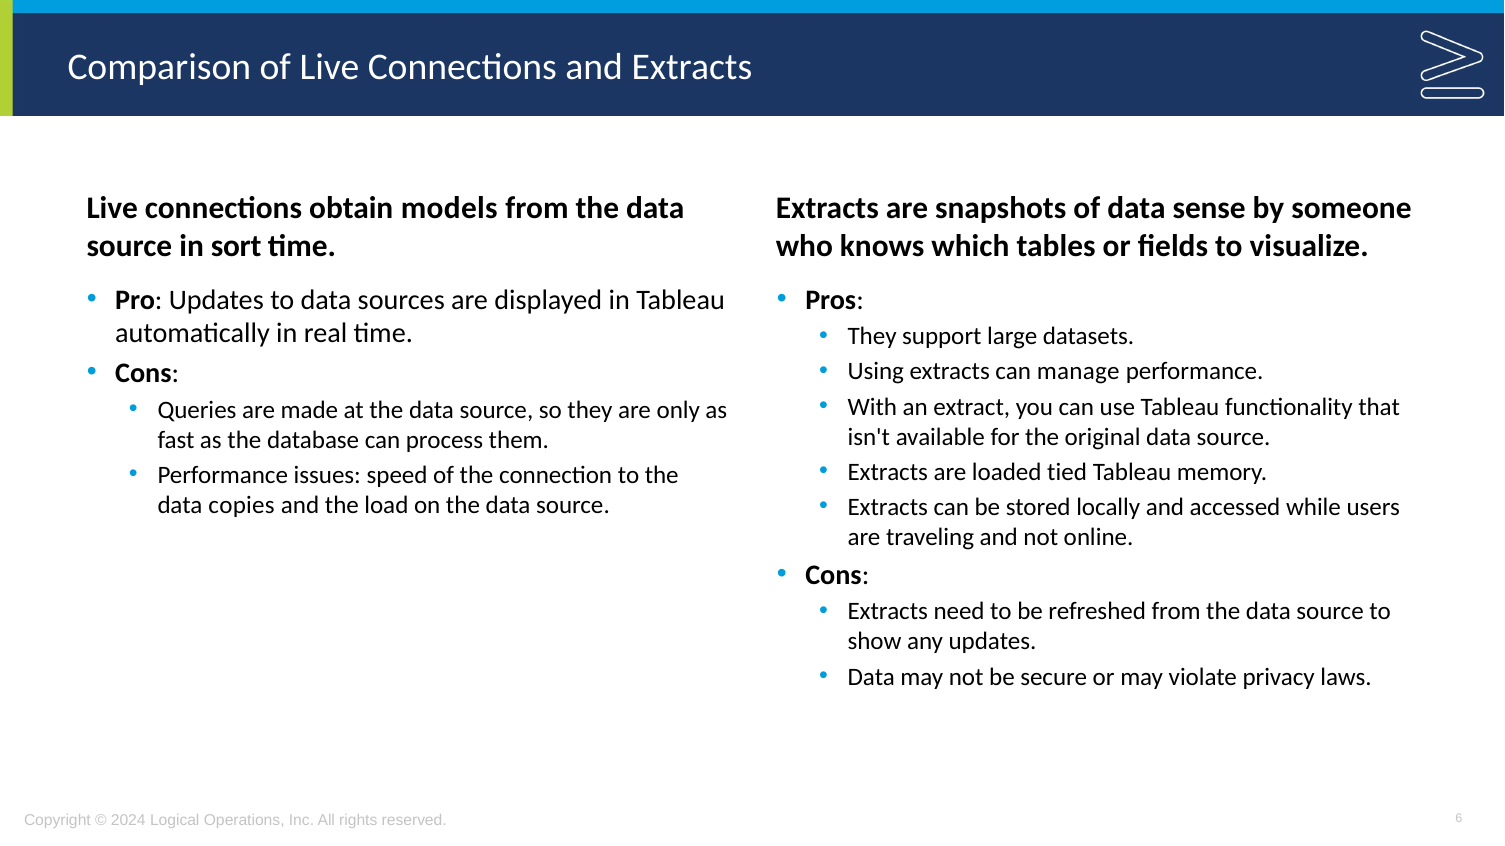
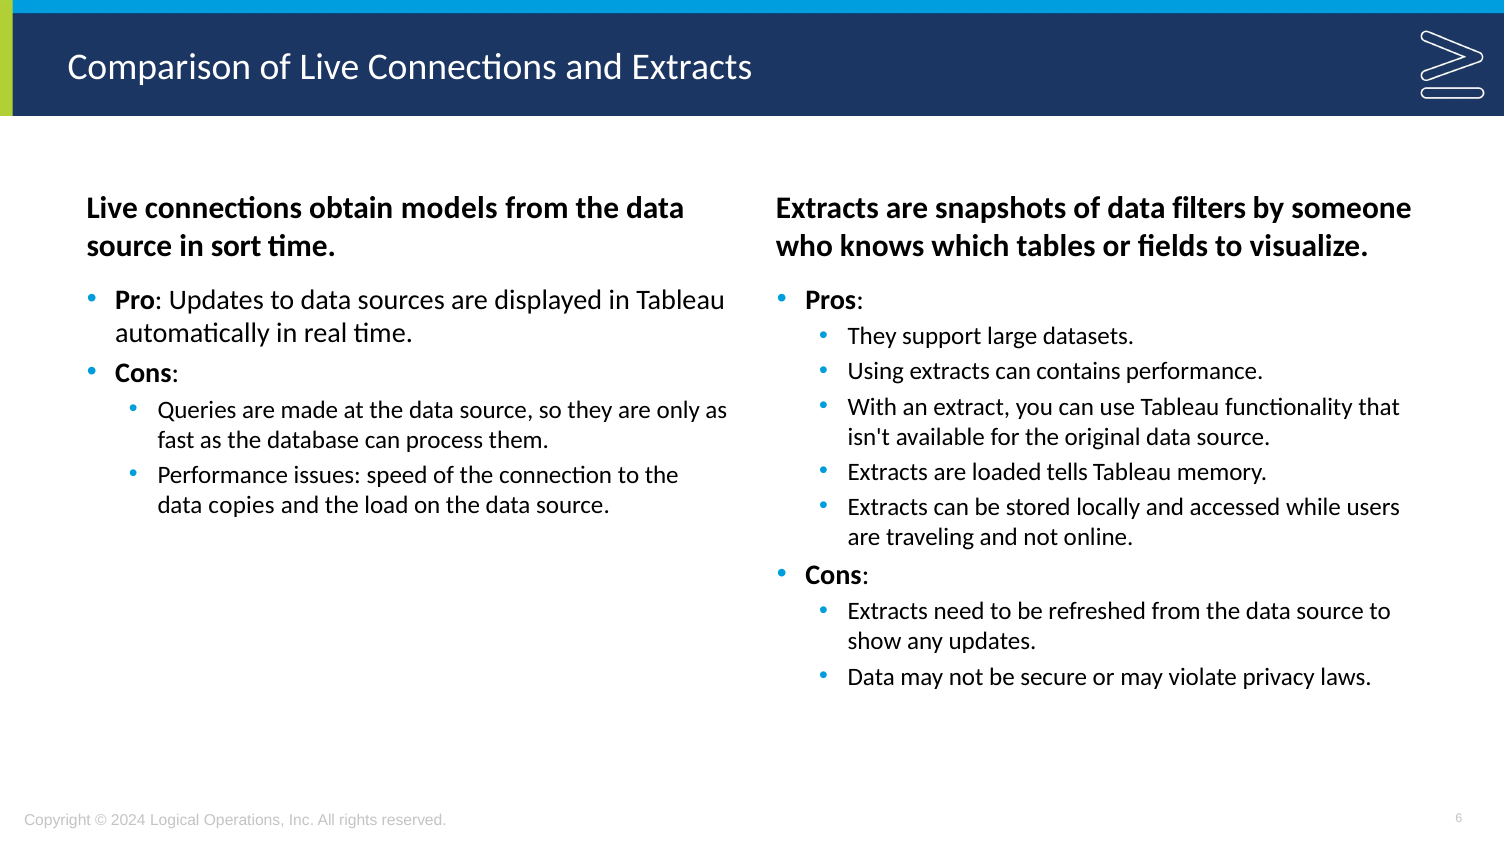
sense: sense -> filters
manage: manage -> contains
tied: tied -> tells
